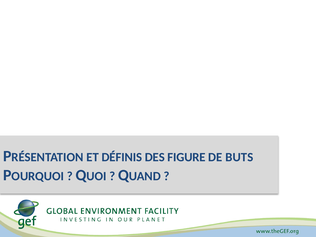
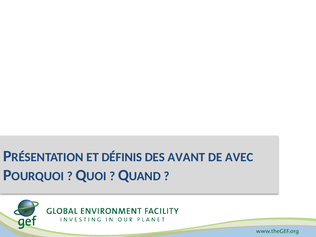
FIGURE: FIGURE -> AVANT
BUTS: BUTS -> AVEC
